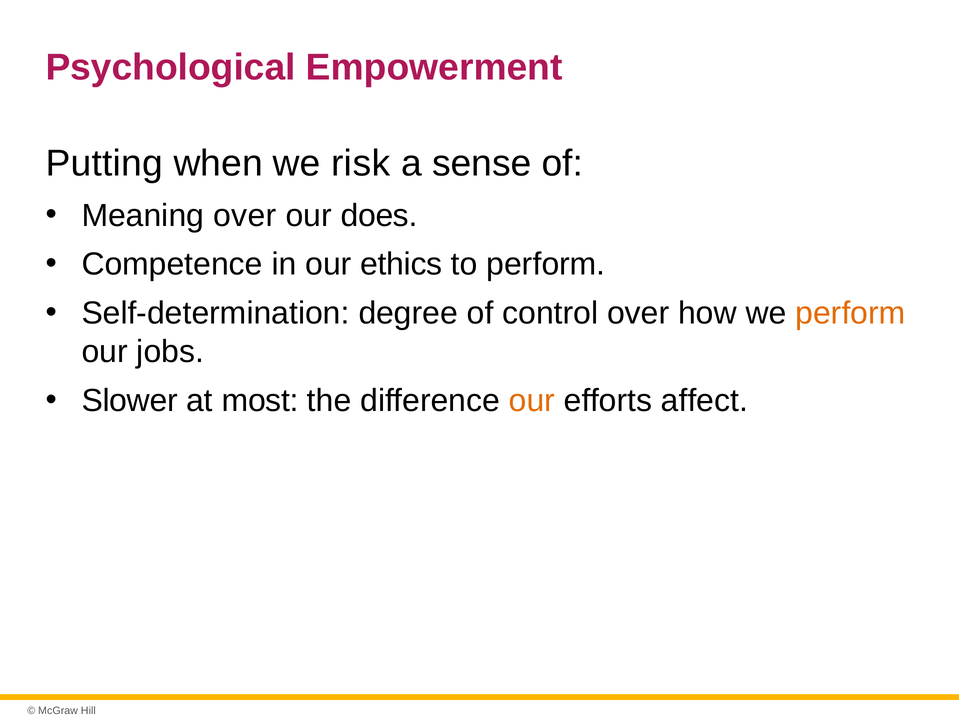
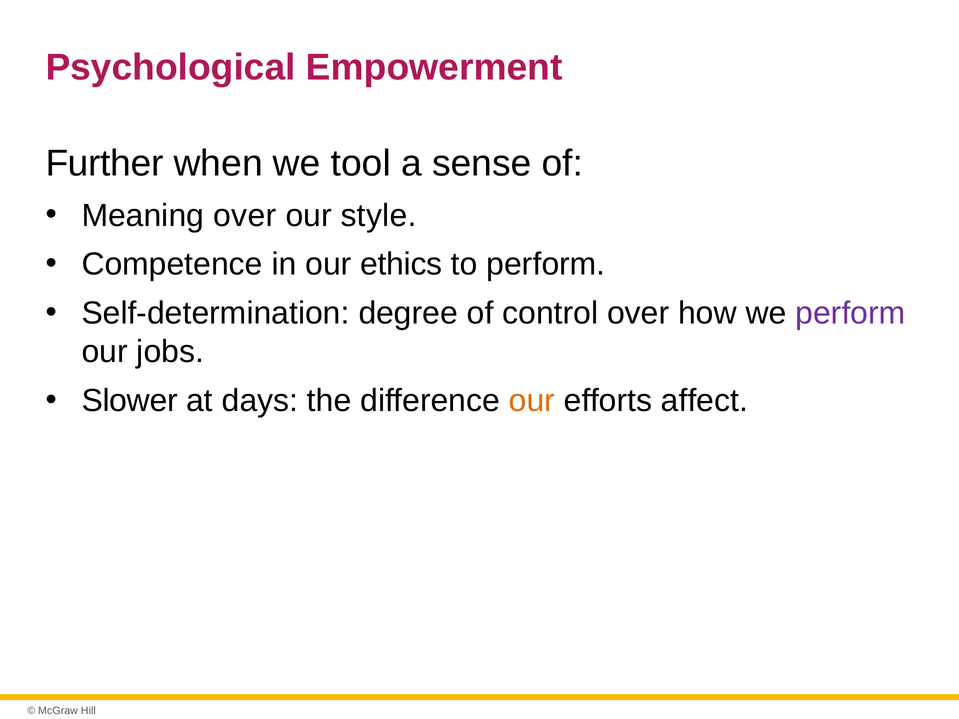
Putting: Putting -> Further
risk: risk -> tool
does: does -> style
perform at (850, 314) colour: orange -> purple
most: most -> days
